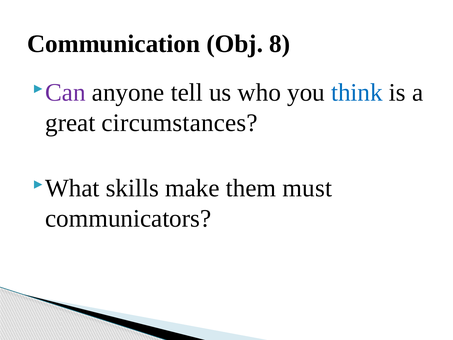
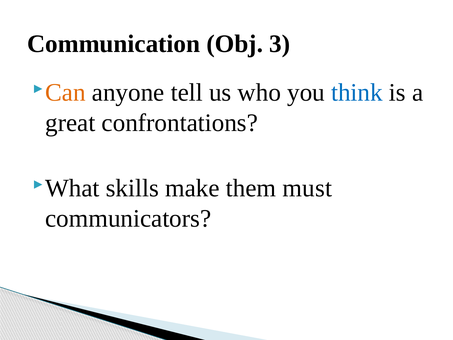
8: 8 -> 3
Can colour: purple -> orange
circumstances: circumstances -> confrontations
